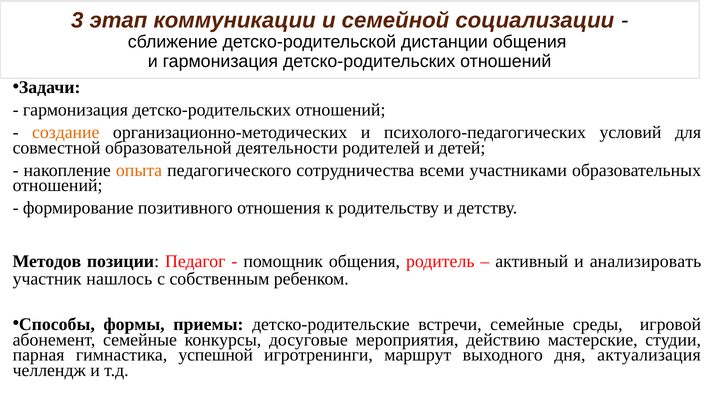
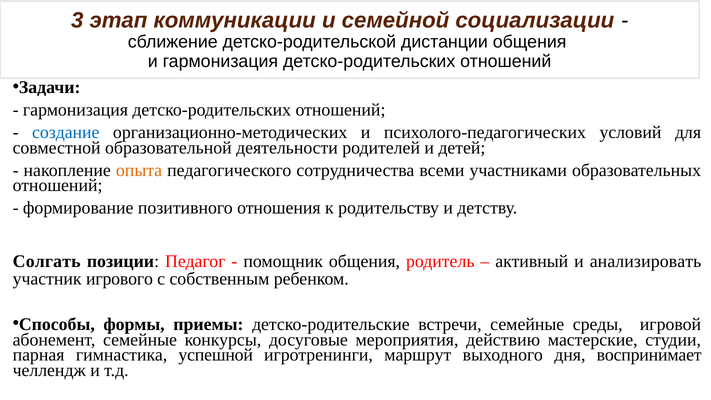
создание colour: orange -> blue
Методов: Методов -> Солгать
нашлось: нашлось -> игрового
актуализация: актуализация -> воспринимает
